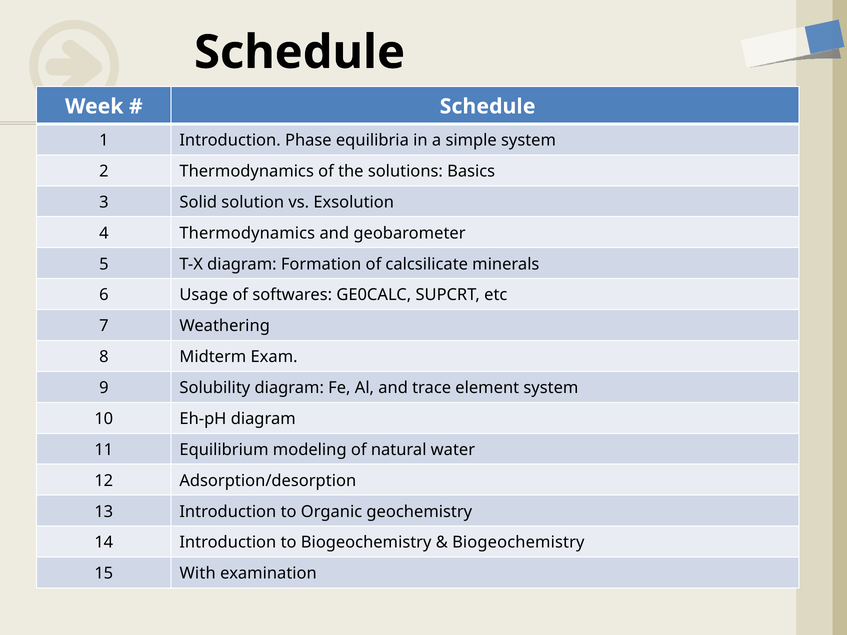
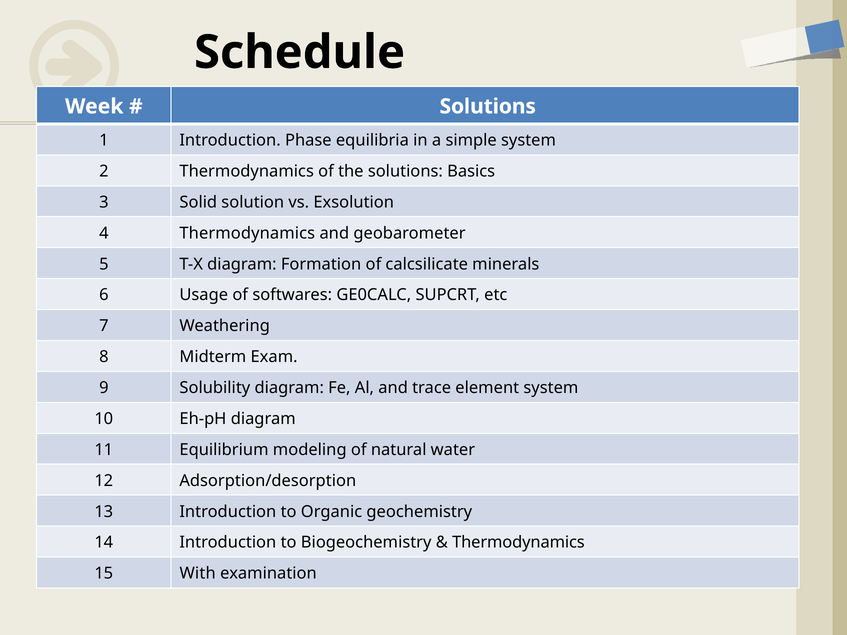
Schedule at (488, 106): Schedule -> Solutions
Biogeochemistry at (518, 543): Biogeochemistry -> Thermodynamics
